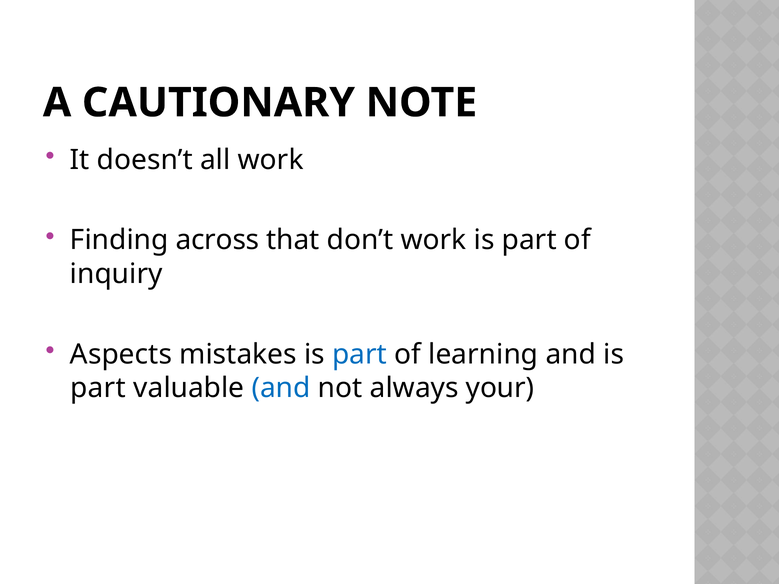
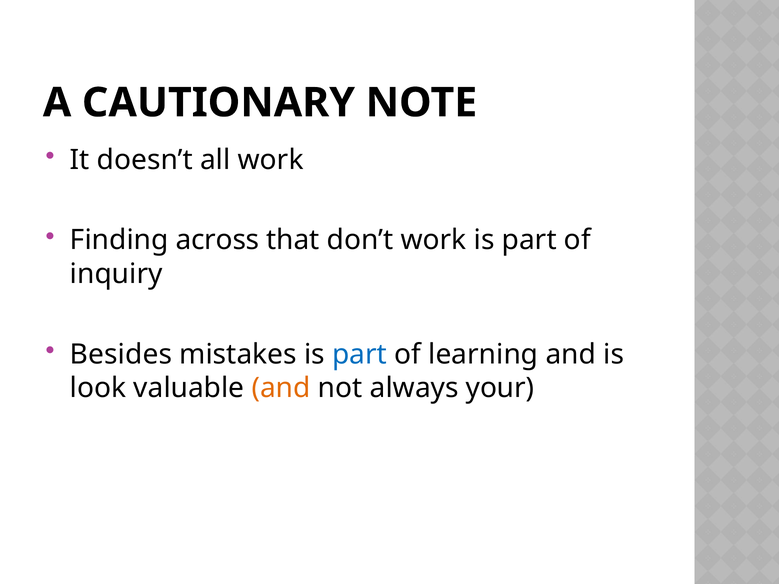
Aspects: Aspects -> Besides
part at (98, 388): part -> look
and at (281, 388) colour: blue -> orange
